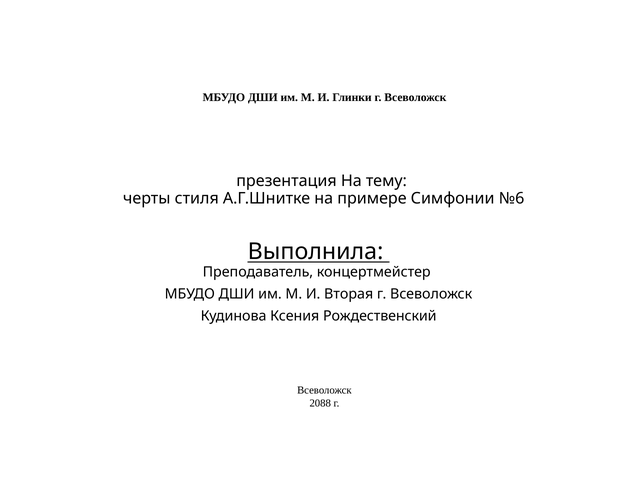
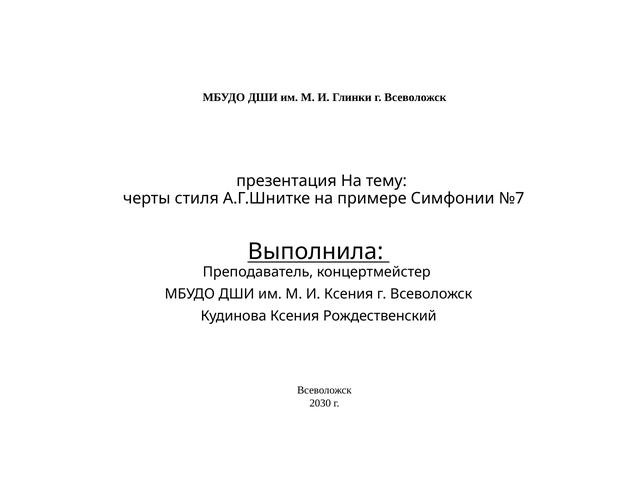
№6: №6 -> №7
И Вторая: Вторая -> Ксения
2088: 2088 -> 2030
